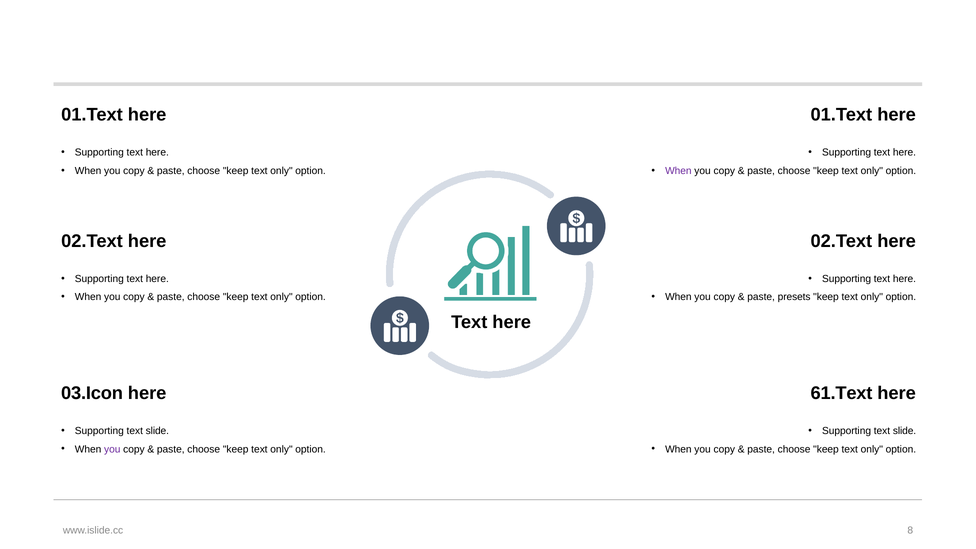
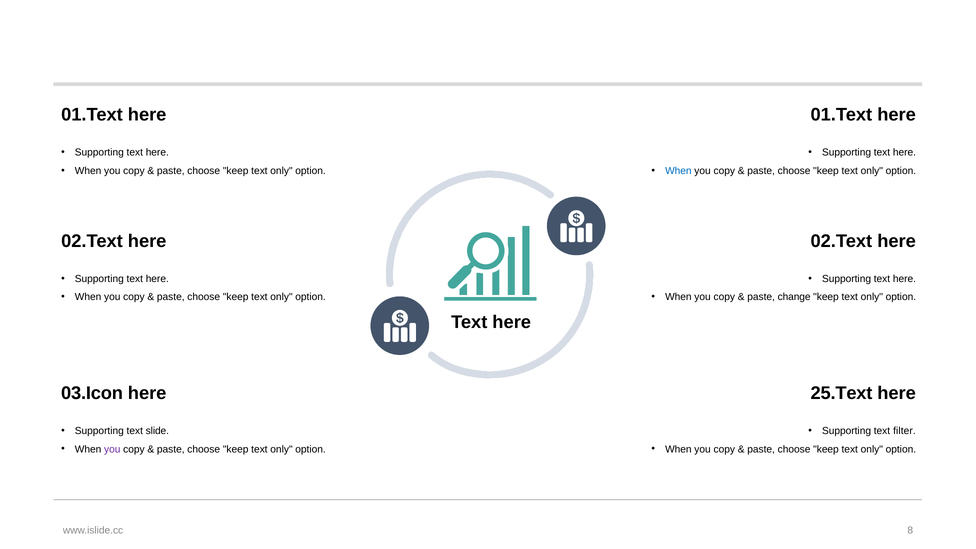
When at (678, 171) colour: purple -> blue
presets: presets -> change
61.Text: 61.Text -> 25.Text
slide at (905, 431): slide -> filter
